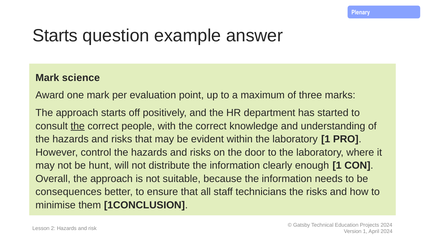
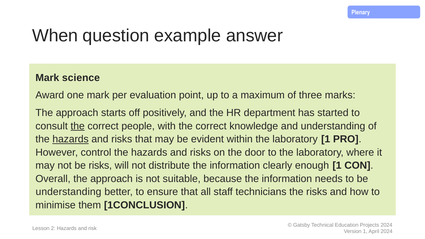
Starts at (55, 36): Starts -> When
hazards at (71, 139) underline: none -> present
be hunt: hunt -> risks
consequences at (69, 192): consequences -> understanding
